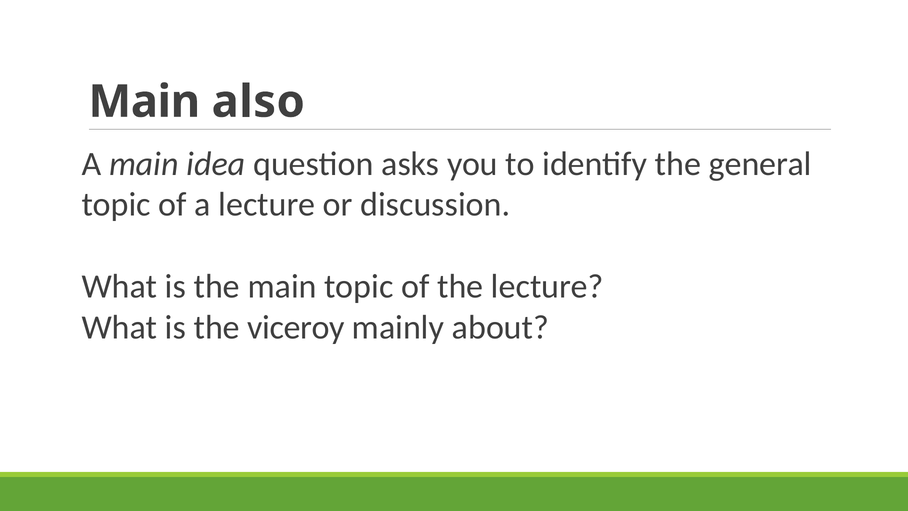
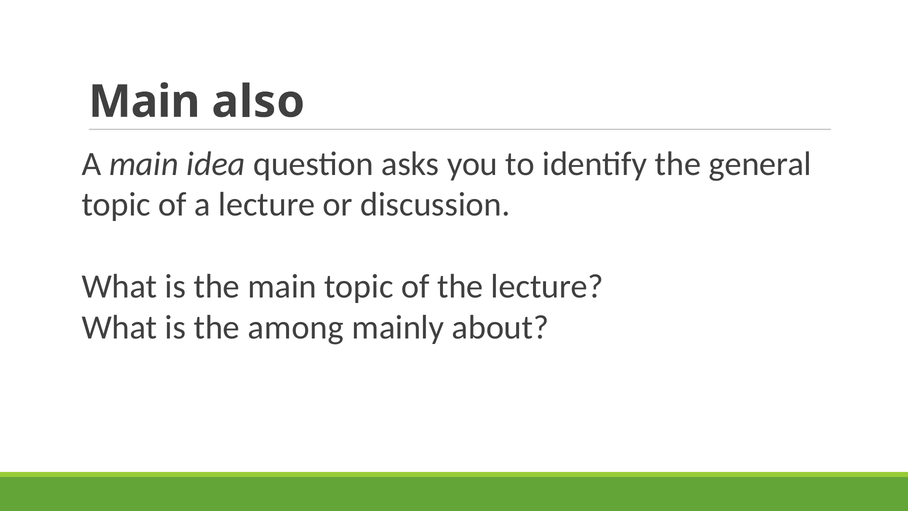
viceroy: viceroy -> among
